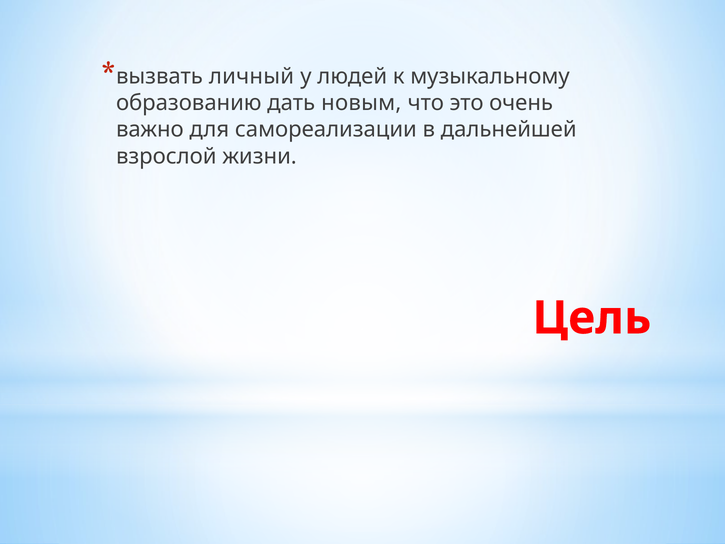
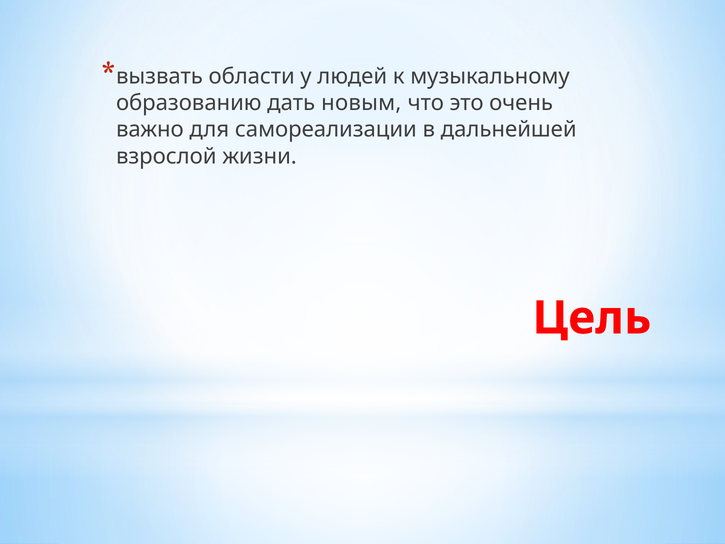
личный: личный -> области
